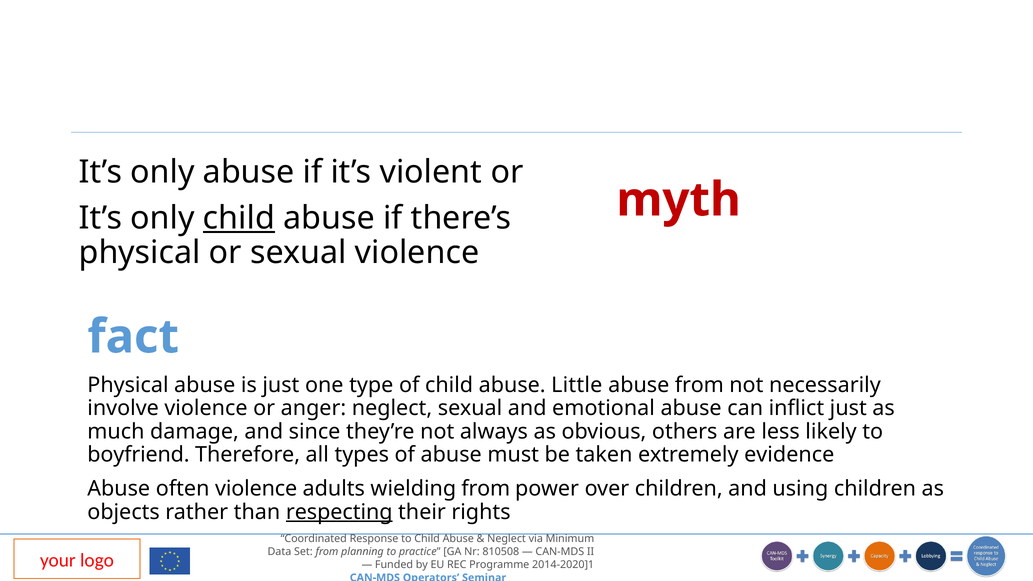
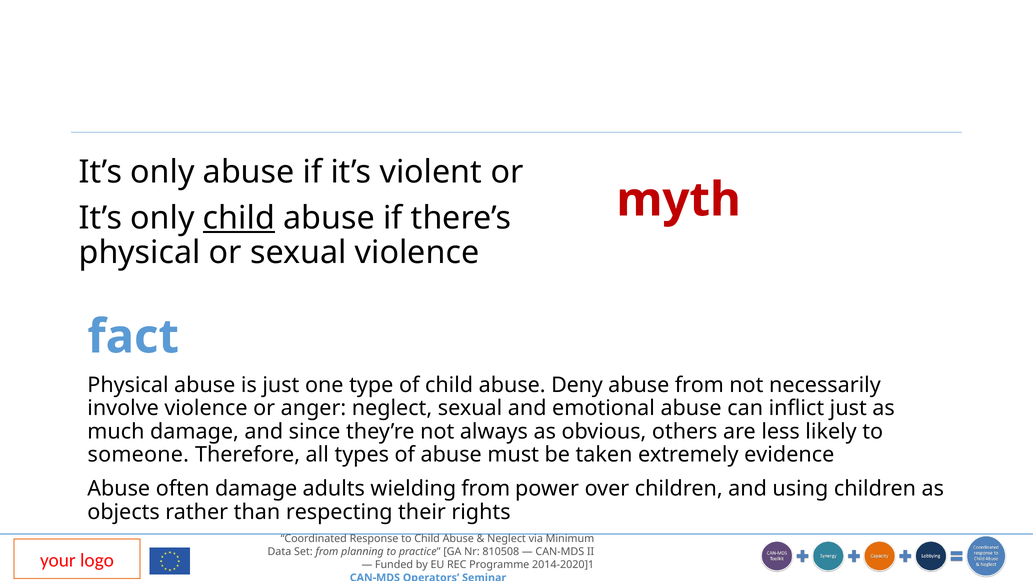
Little: Little -> Deny
boyfriend: boyfriend -> someone
often violence: violence -> damage
respecting underline: present -> none
